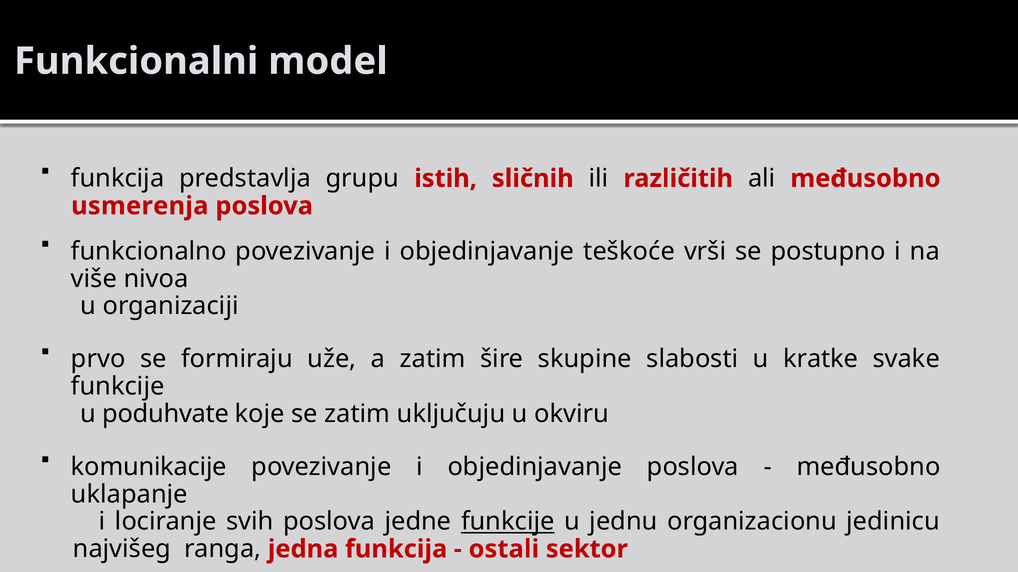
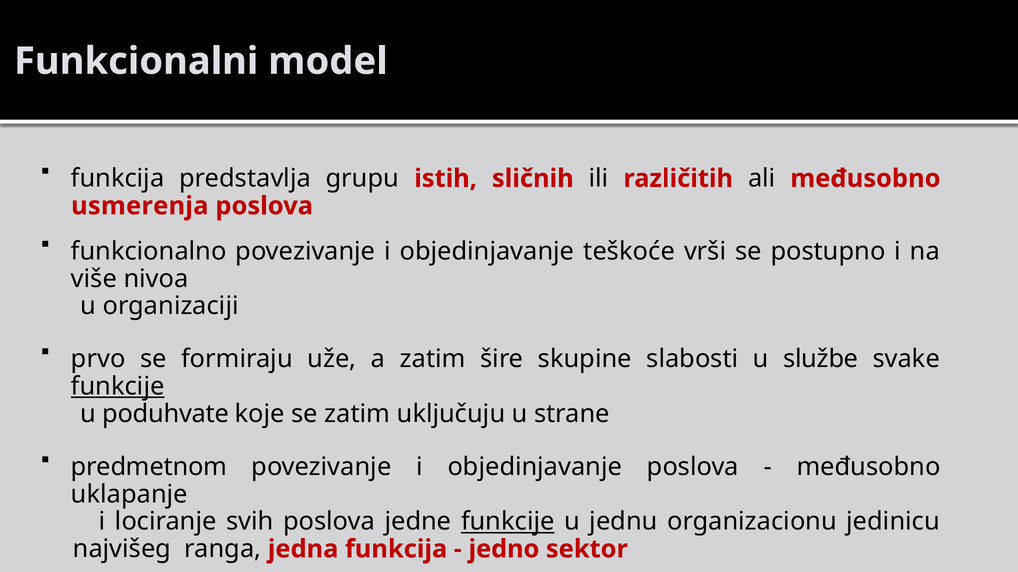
kratke: kratke -> službe
funkcije at (118, 387) underline: none -> present
okviru: okviru -> strane
komunikacije: komunikacije -> predmetnom
ostali: ostali -> jedno
